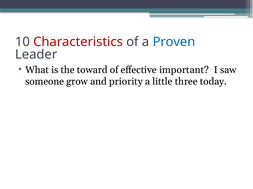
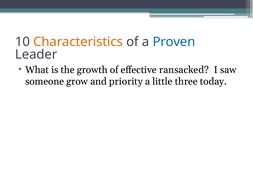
Characteristics colour: red -> orange
toward: toward -> growth
important: important -> ransacked
